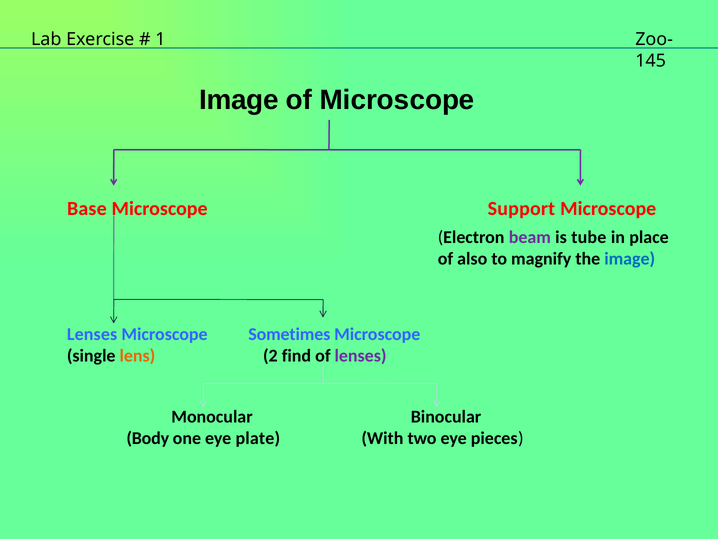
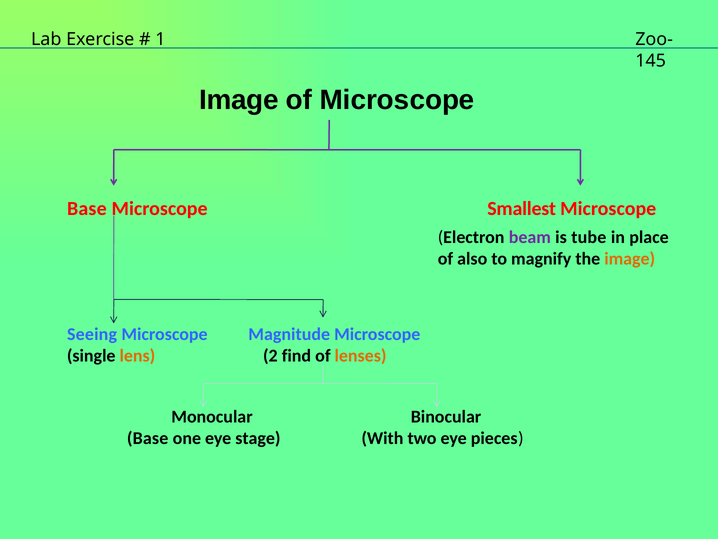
Support: Support -> Smallest
image at (630, 258) colour: blue -> orange
Lenses at (92, 334): Lenses -> Seeing
Sometimes: Sometimes -> Magnitude
lenses at (361, 355) colour: purple -> orange
Body at (148, 438): Body -> Base
plate: plate -> stage
